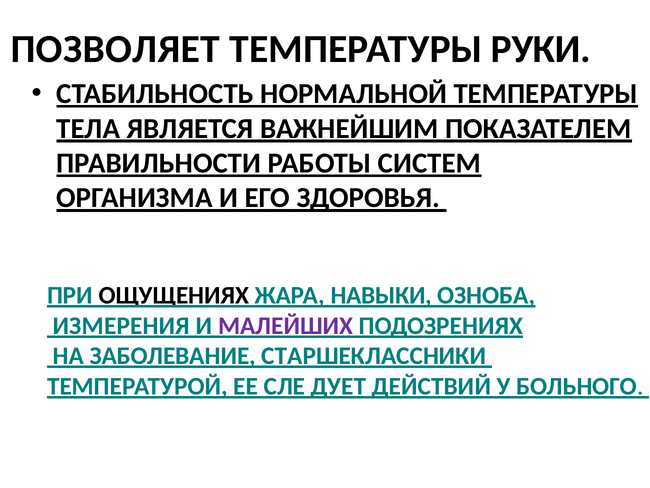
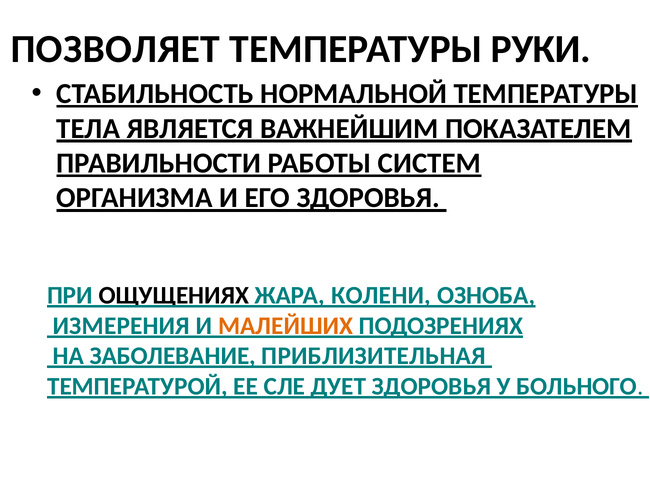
НАВЫКИ: НАВЫКИ -> КОЛЕНИ
МАЛЕЙШИХ colour: purple -> orange
СТАРШЕКЛАССНИКИ: СТАРШЕКЛАССНИКИ -> ПРИБЛИЗИТЕЛЬНАЯ
ДУЕТ ДЕЙСТВИЙ: ДЕЙСТВИЙ -> ЗДОРОВЬЯ
